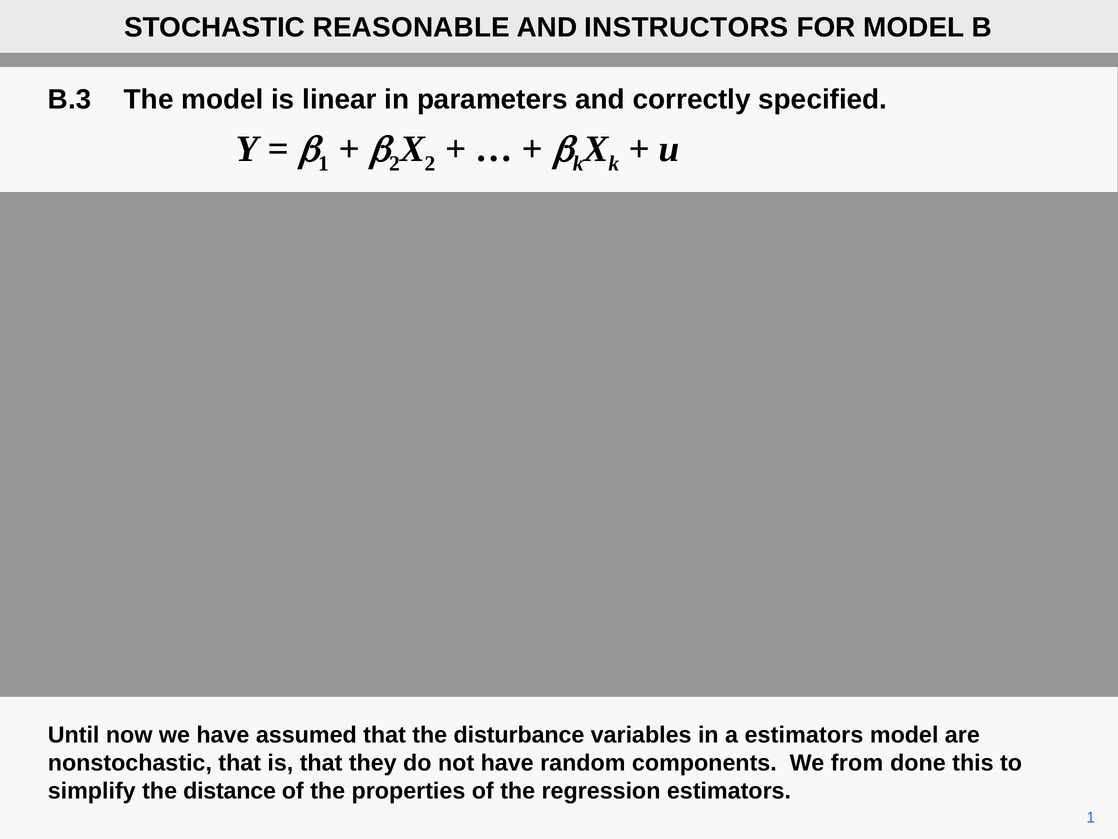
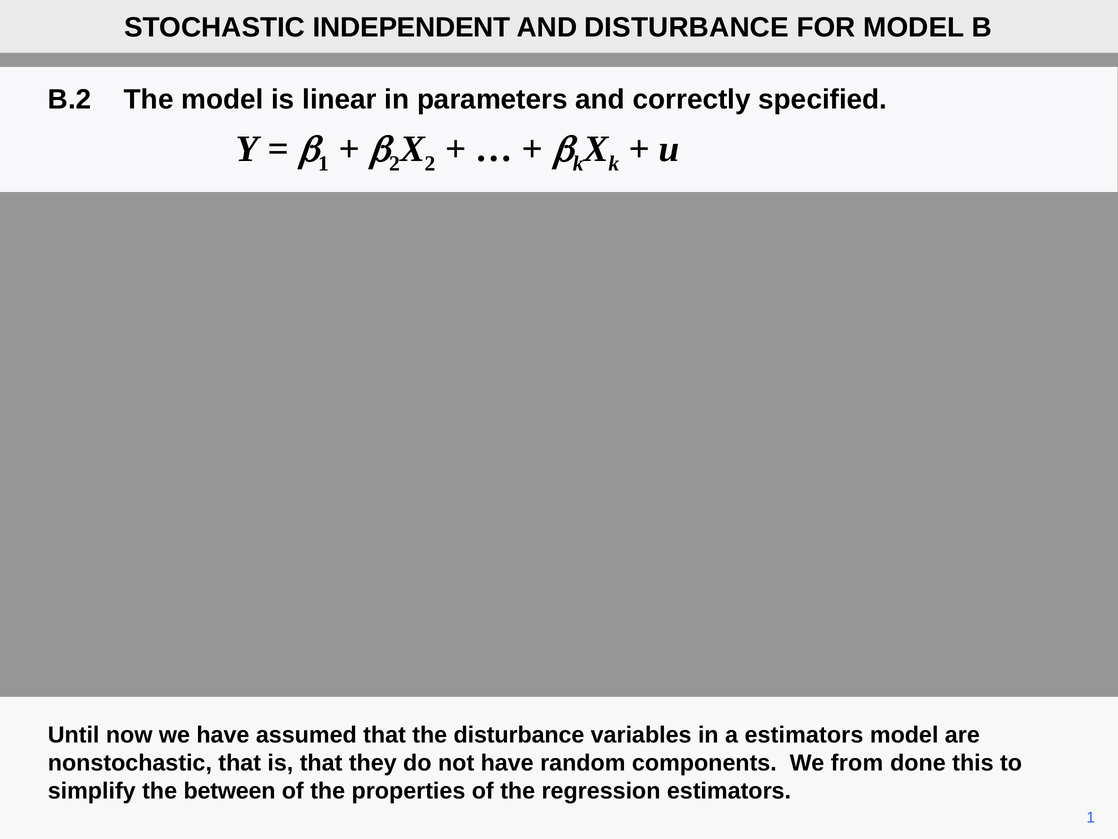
REASONABLE: REASONABLE -> INDEPENDENT
AND INSTRUCTORS: INSTRUCTORS -> DISTURBANCE
B.3: B.3 -> B.2
distance: distance -> between
